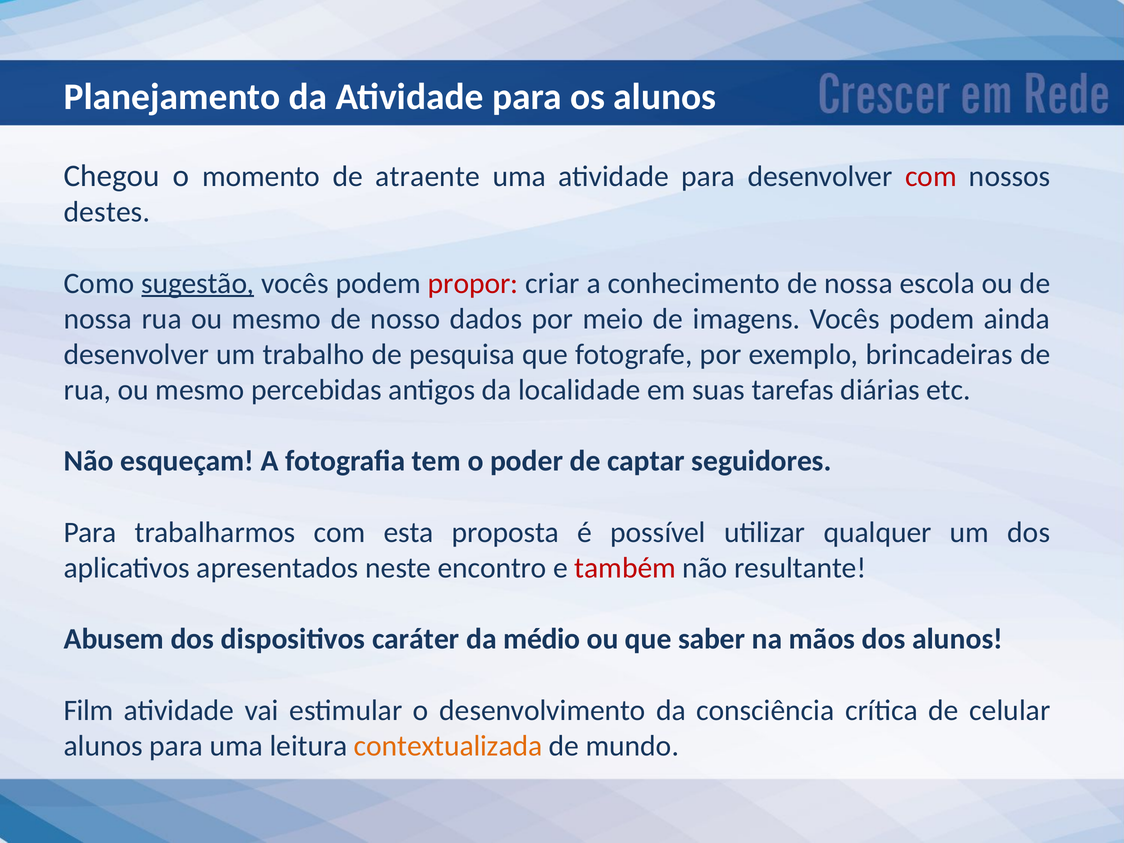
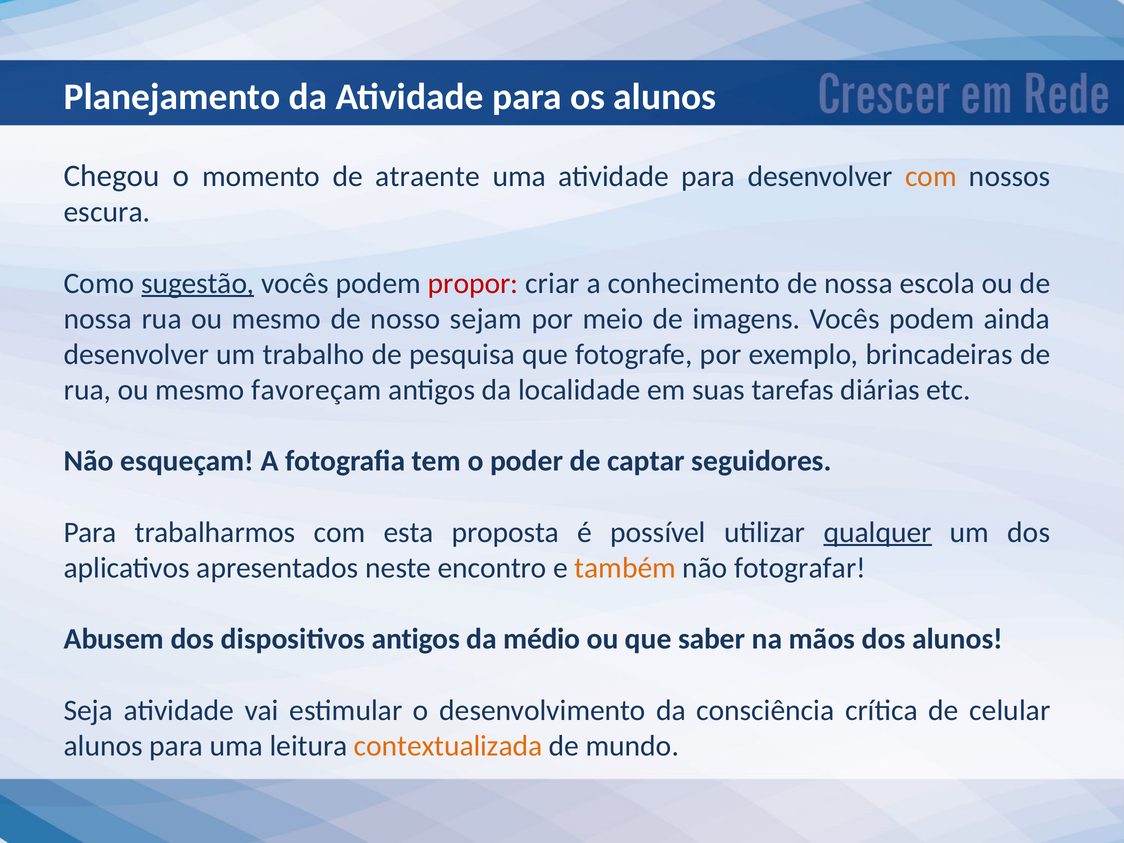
com at (931, 176) colour: red -> orange
destes: destes -> escura
dados: dados -> sejam
percebidas: percebidas -> favoreçam
qualquer underline: none -> present
também colour: red -> orange
resultante: resultante -> fotografar
dispositivos caráter: caráter -> antigos
Film: Film -> Seja
